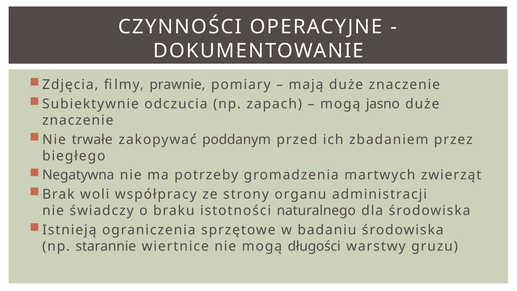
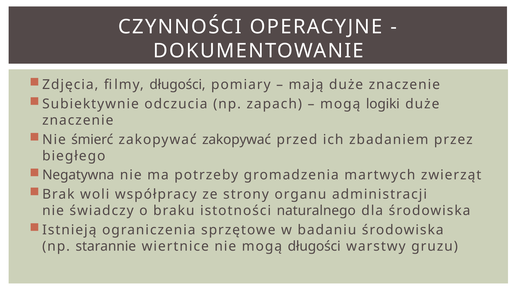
filmy prawnie: prawnie -> długości
jasno: jasno -> logiki
trwałe: trwałe -> śmierć
zakopywać poddanym: poddanym -> zakopywać
